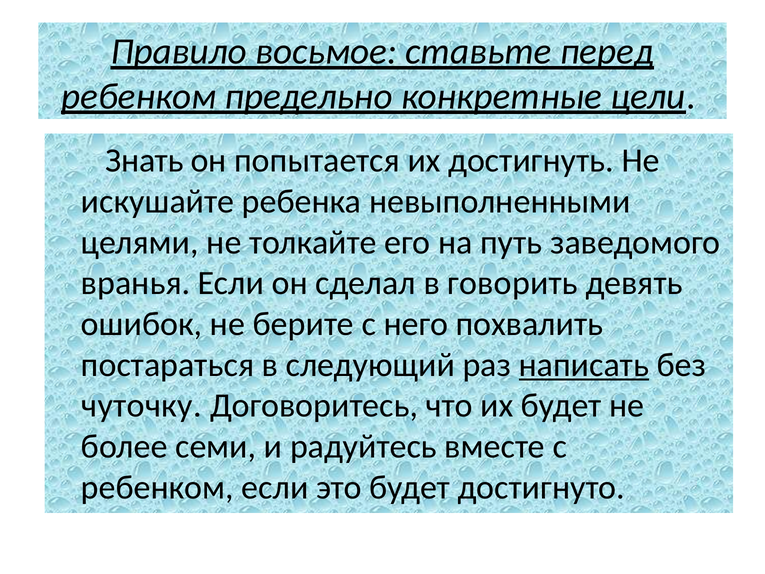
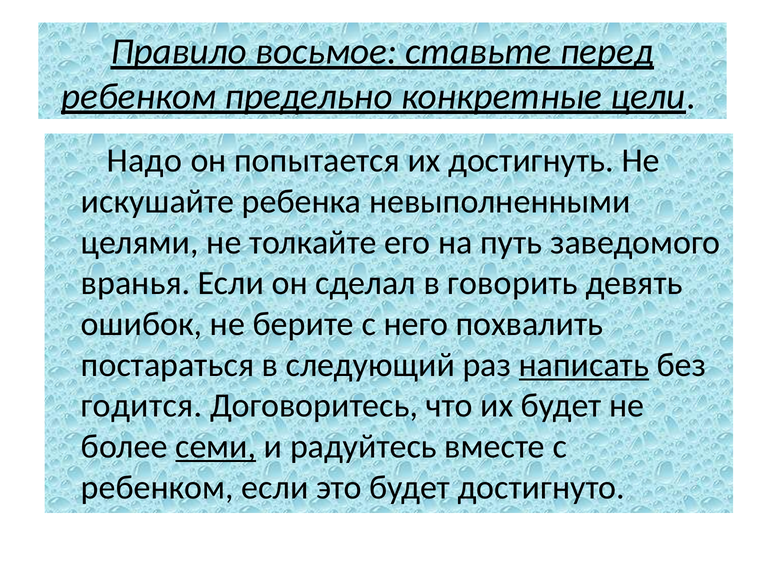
Знать: Знать -> Надо
чуточку: чуточку -> годится
семи underline: none -> present
